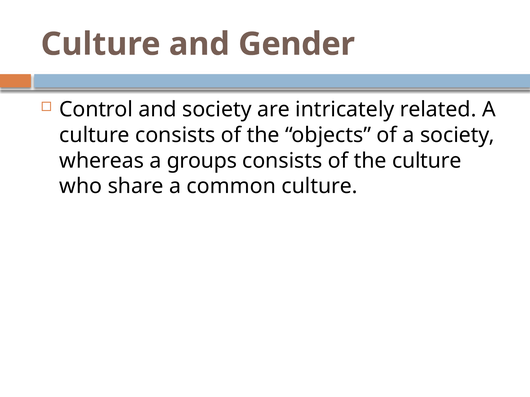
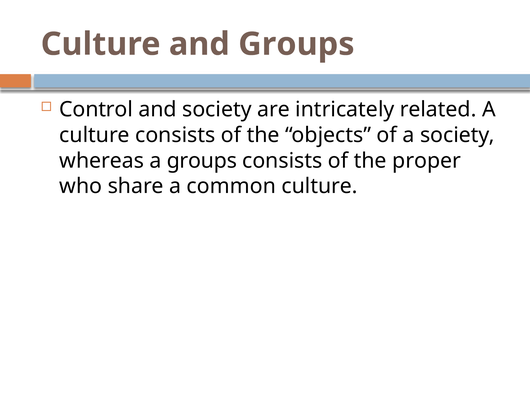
and Gender: Gender -> Groups
the culture: culture -> proper
